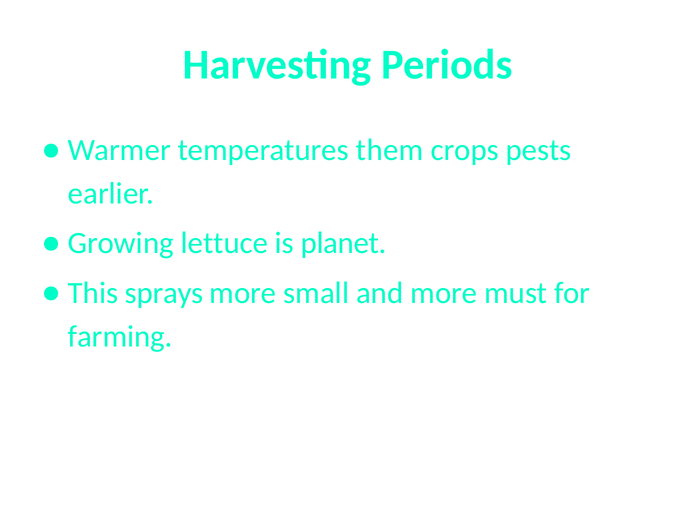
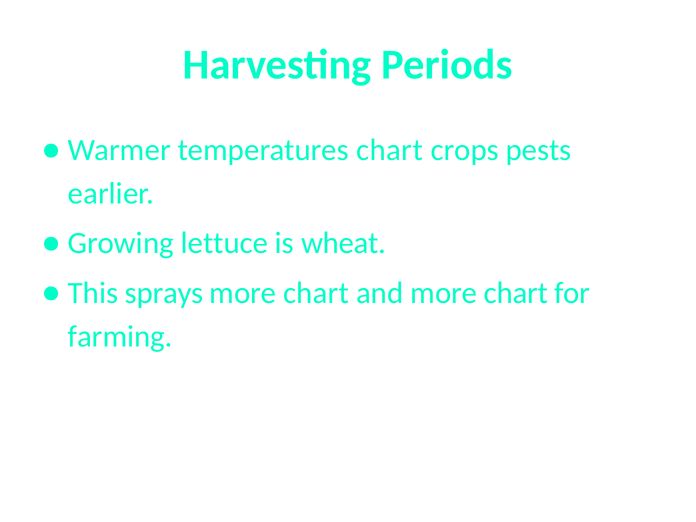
temperatures them: them -> chart
planet: planet -> wheat
small at (316, 293): small -> chart
and more must: must -> chart
